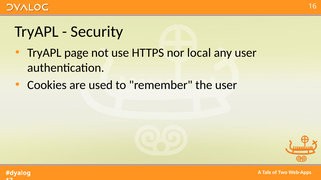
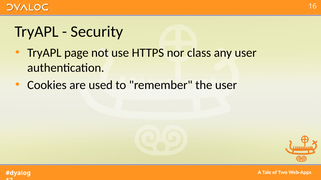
local: local -> class
